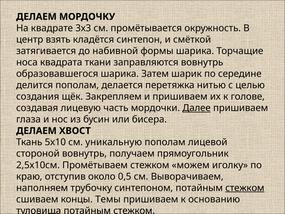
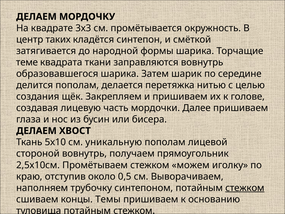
взять: взять -> таких
набивной: набивной -> народной
носа: носа -> теме
Далее underline: present -> none
